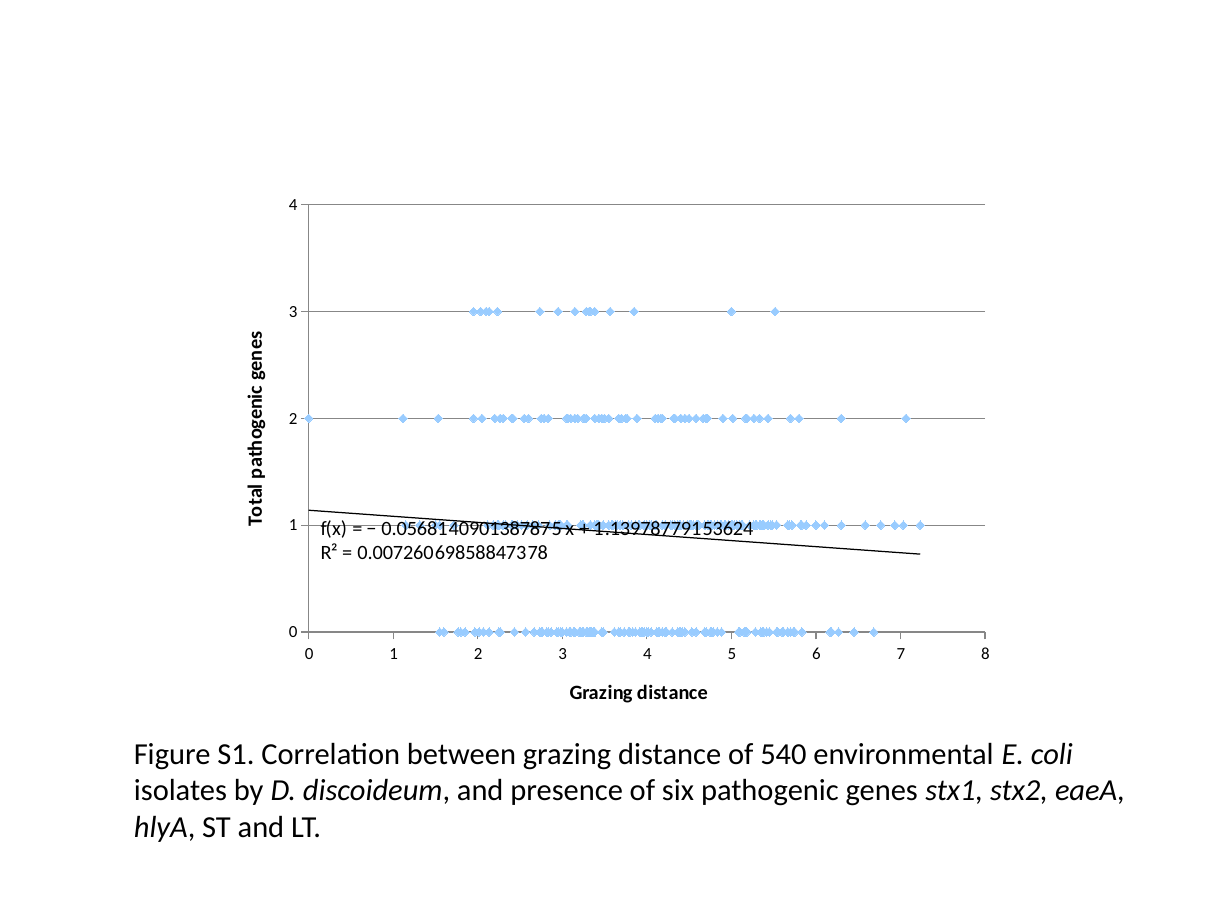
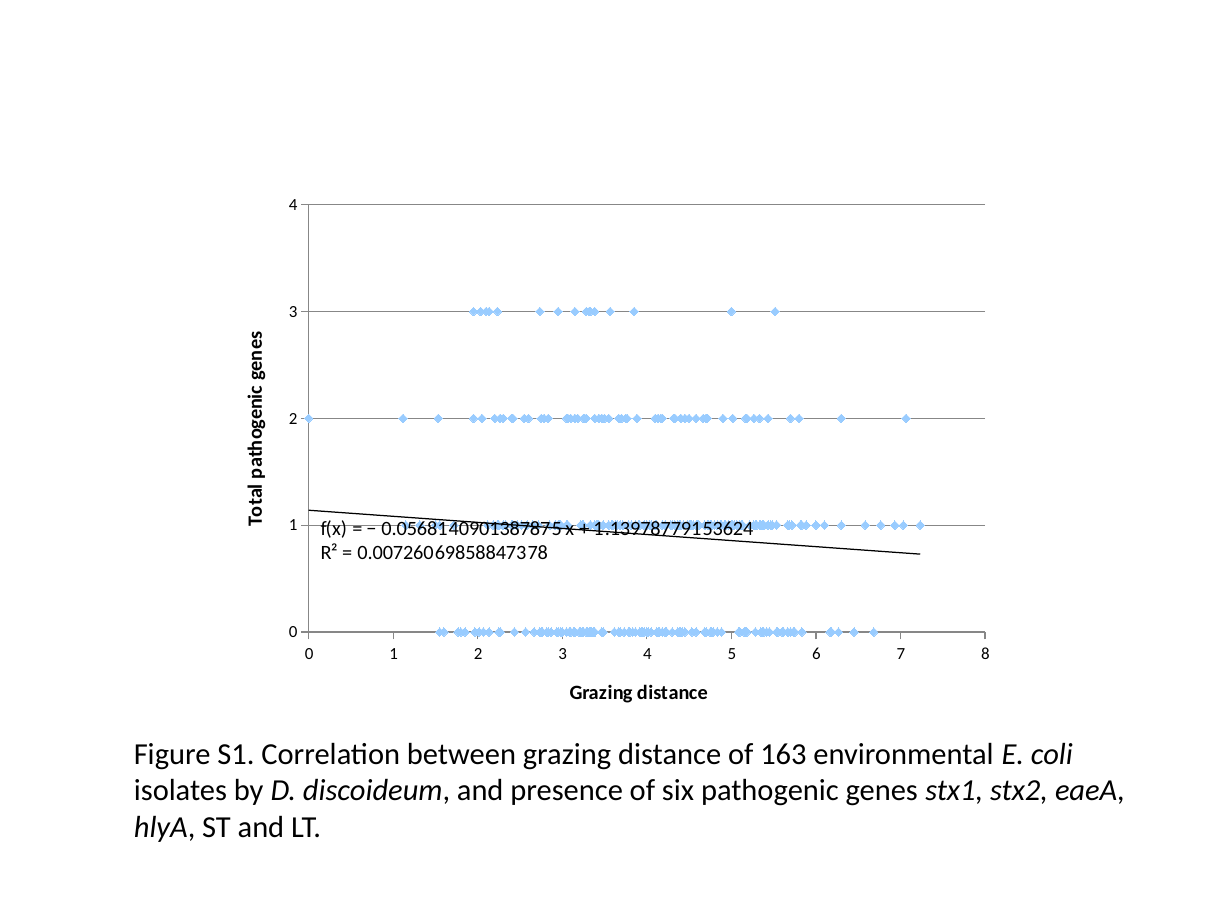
540: 540 -> 163
